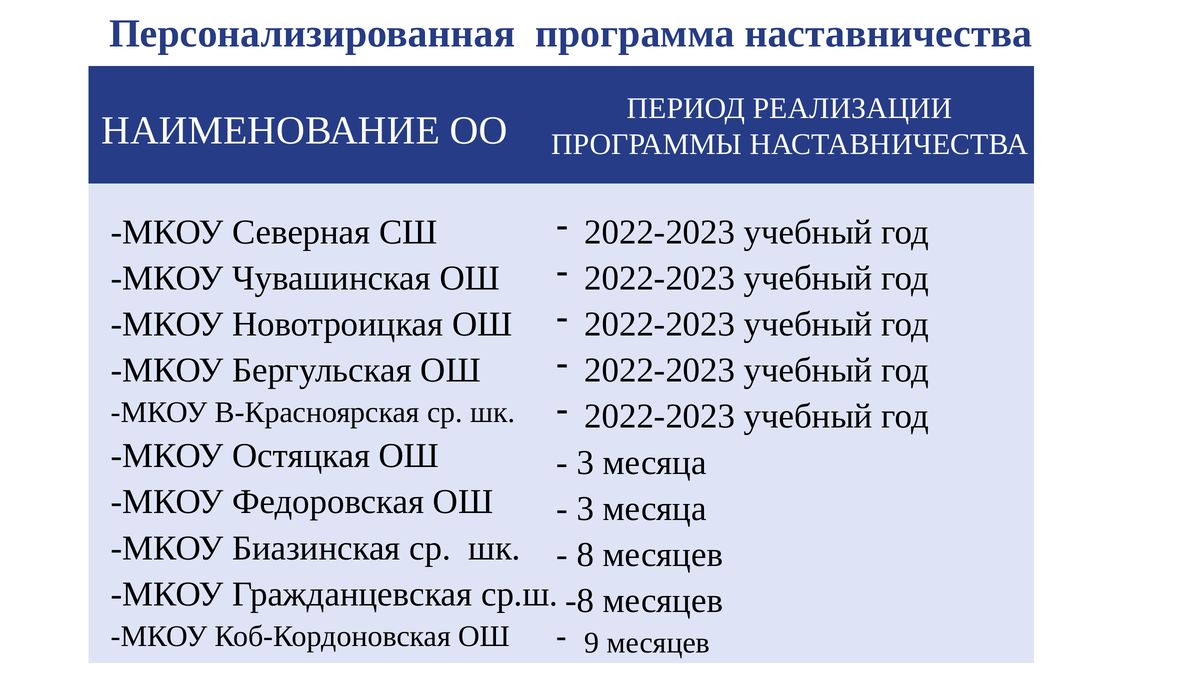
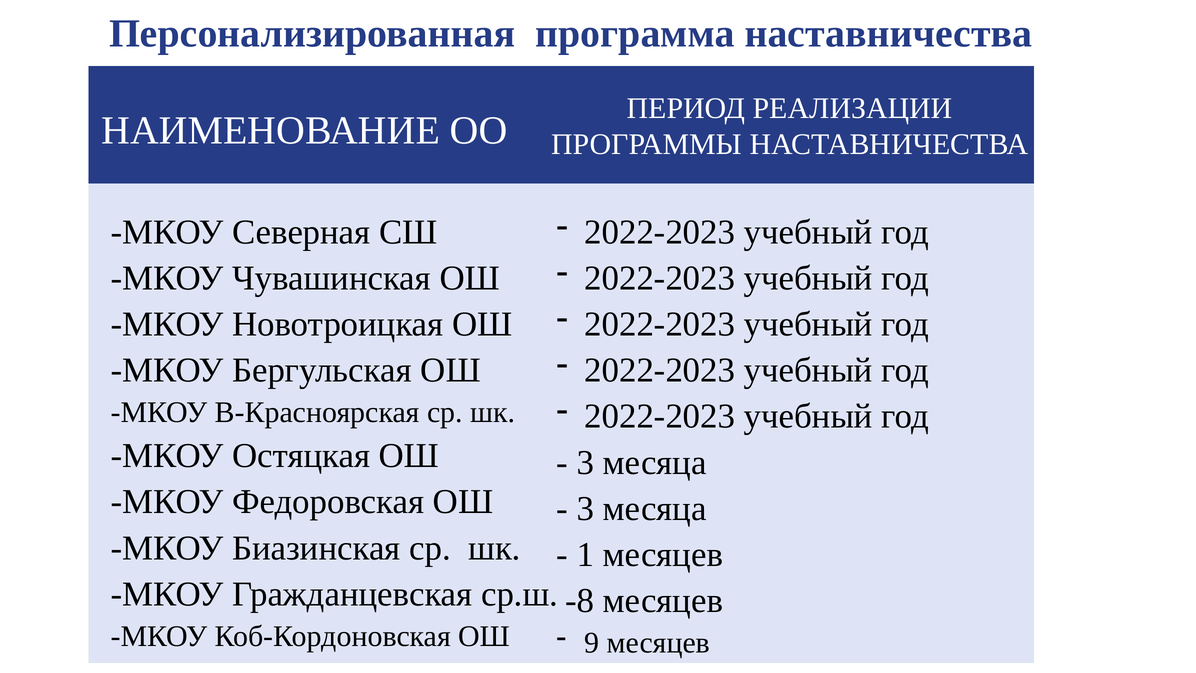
8: 8 -> 1
